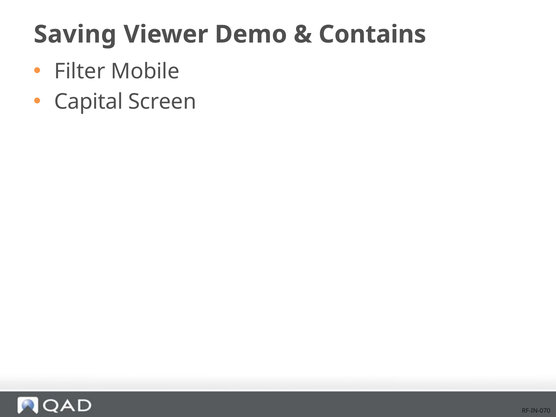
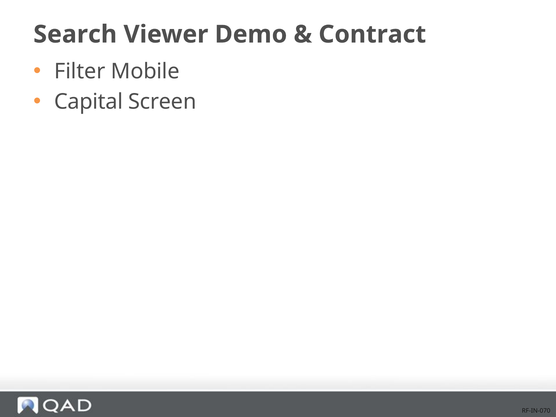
Saving: Saving -> Search
Contains: Contains -> Contract
